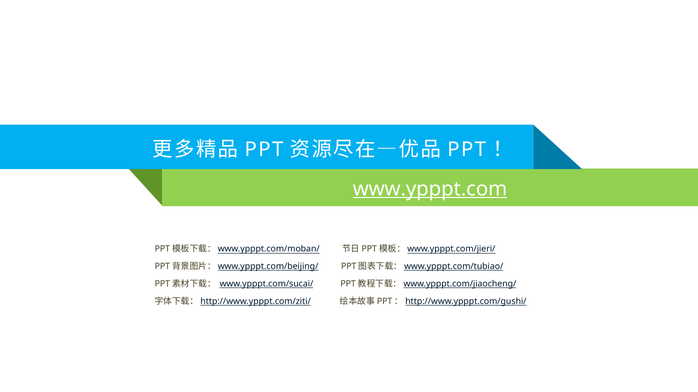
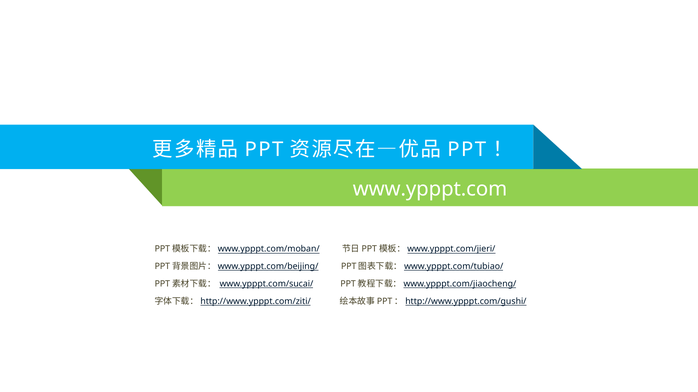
www.ypppt.com underline: present -> none
